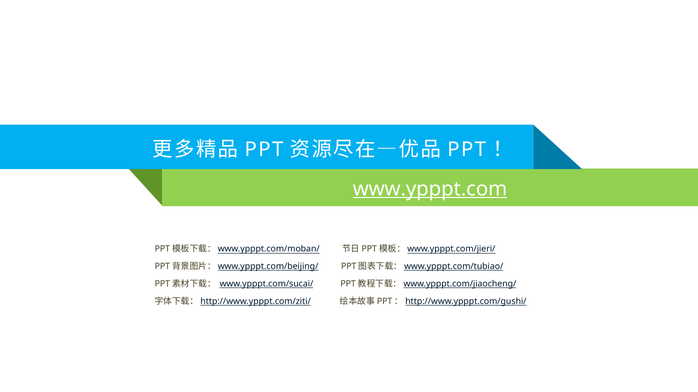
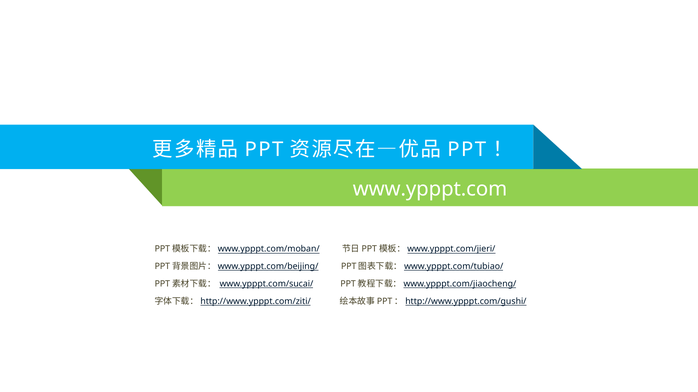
www.ypppt.com underline: present -> none
